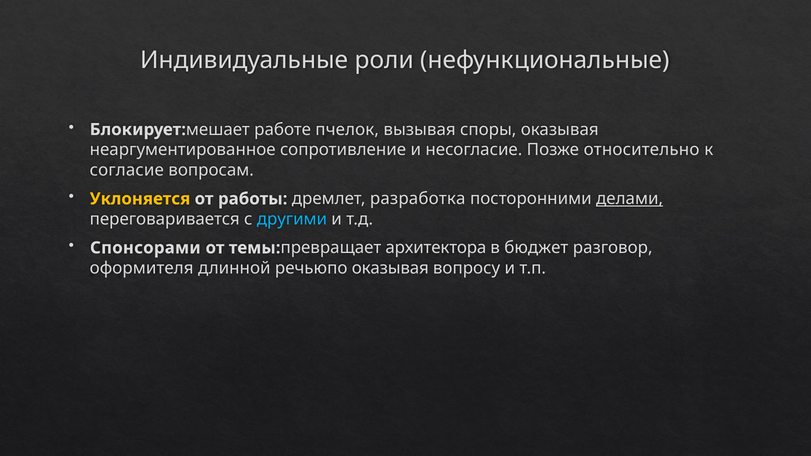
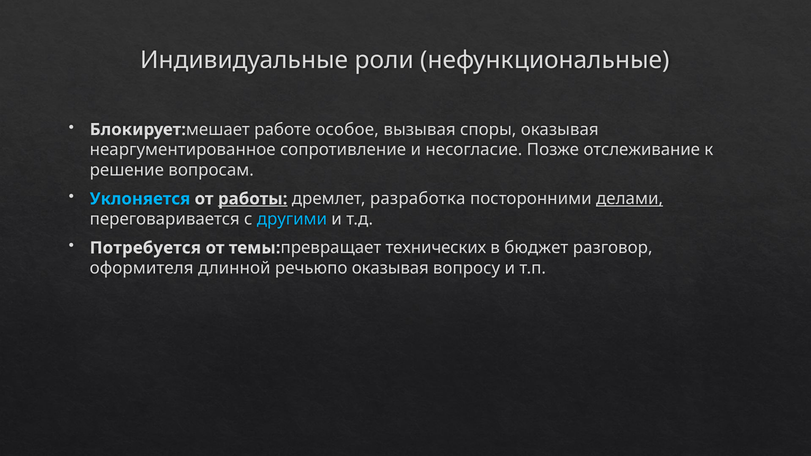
пчелок: пчелок -> особое
относительно: относительно -> отслеживание
согласие: согласие -> решение
Уклоняется colour: yellow -> light blue
работы underline: none -> present
Спонсорами: Спонсорами -> Потребуется
архитектора: архитектора -> технических
